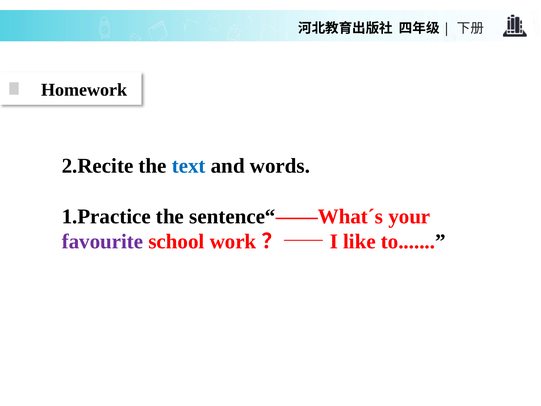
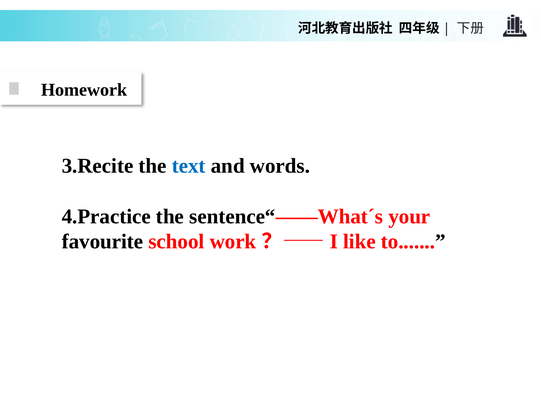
2.Recite: 2.Recite -> 3.Recite
1.Practice: 1.Practice -> 4.Practice
favourite colour: purple -> black
